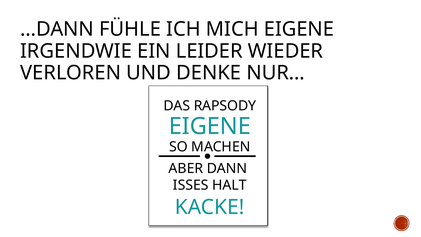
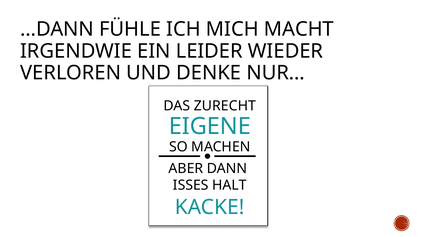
MICH EIGENE: EIGENE -> MACHT
RAPSODY: RAPSODY -> ZURECHT
